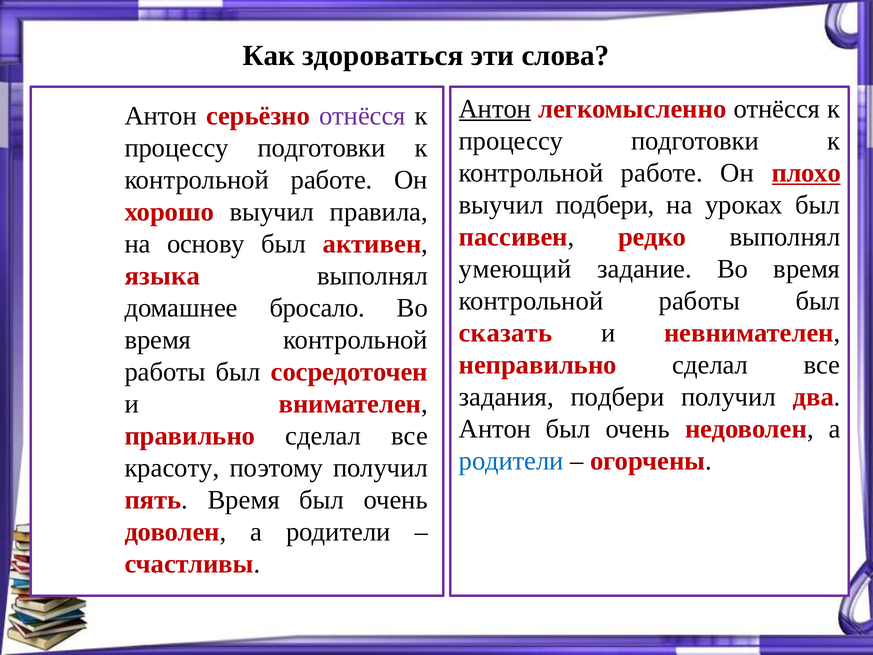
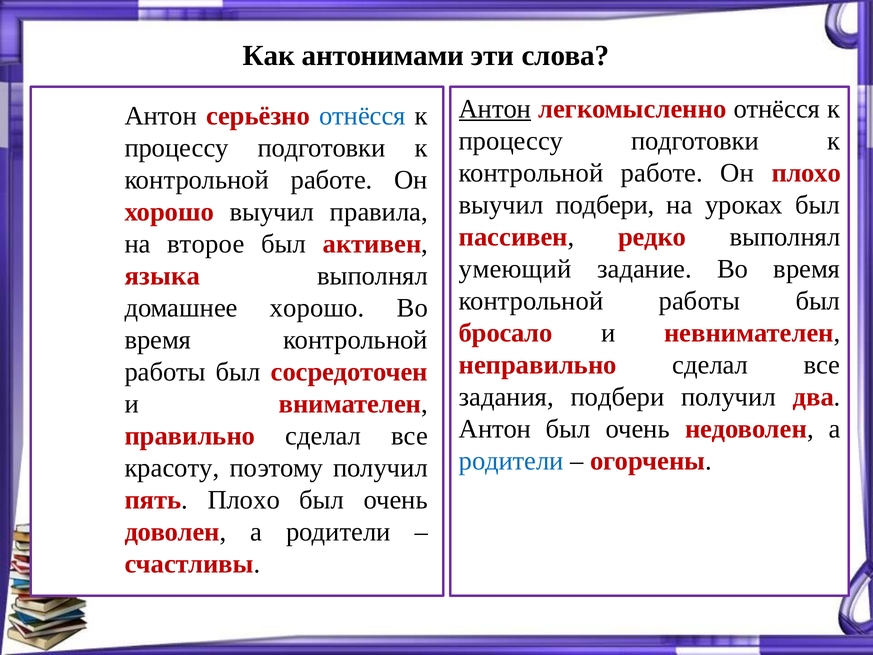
здороваться: здороваться -> антонимами
отнёсся at (362, 116) colour: purple -> blue
плохо at (806, 173) underline: present -> none
основу: основу -> второе
домашнее бросало: бросало -> хорошо
сказать: сказать -> бросало
пять Время: Время -> Плохо
